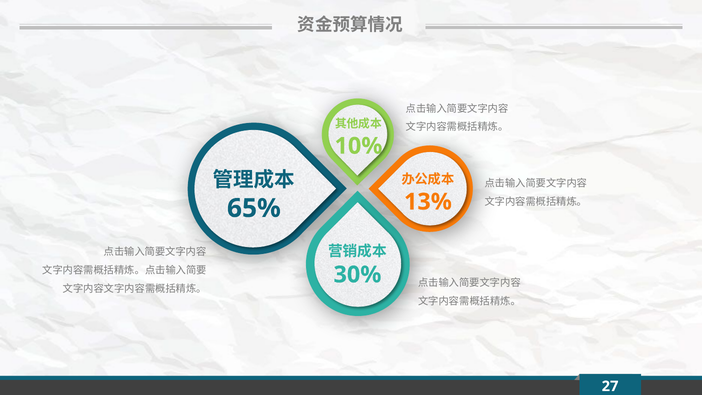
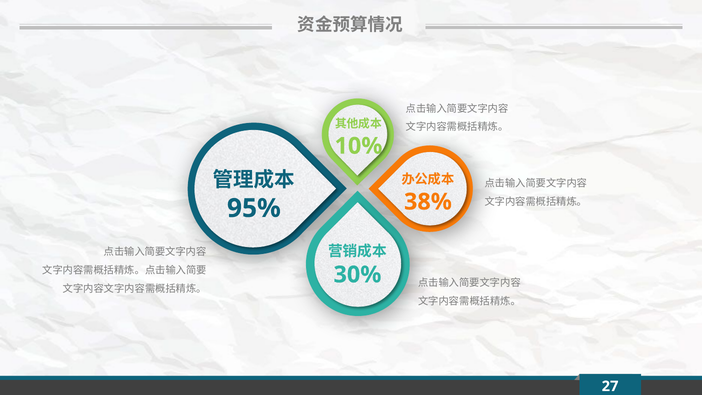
13%: 13% -> 38%
65%: 65% -> 95%
